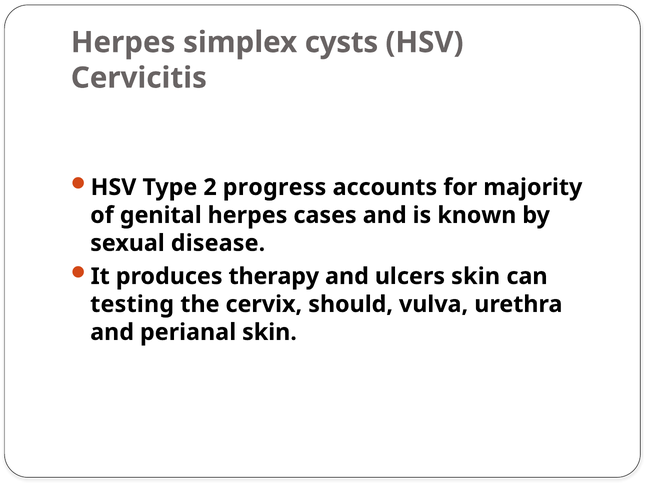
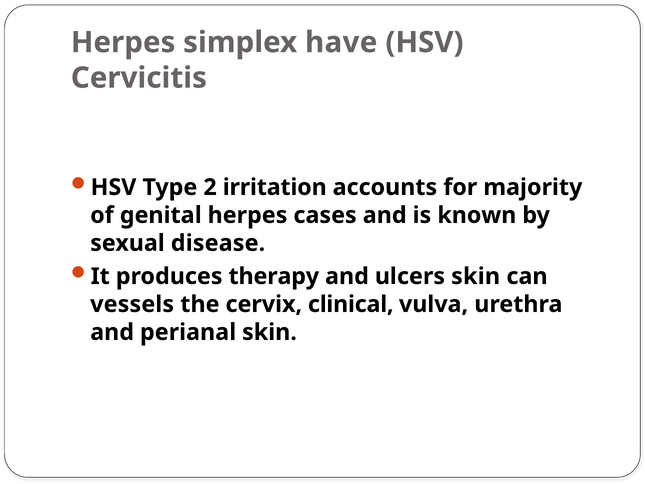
cysts: cysts -> have
progress: progress -> irritation
testing: testing -> vessels
should: should -> clinical
